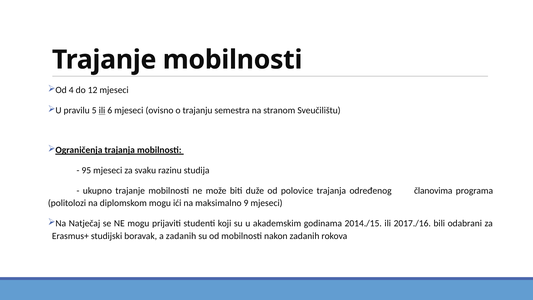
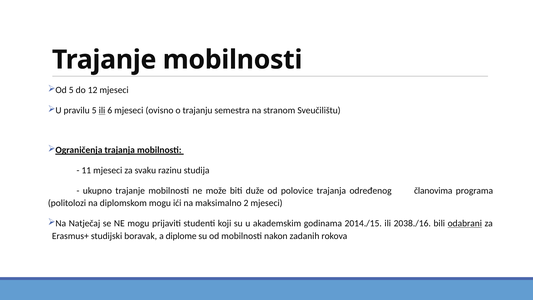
Od 4: 4 -> 5
95: 95 -> 11
9: 9 -> 2
2017./16: 2017./16 -> 2038./16
odabrani underline: none -> present
a zadanih: zadanih -> diplome
